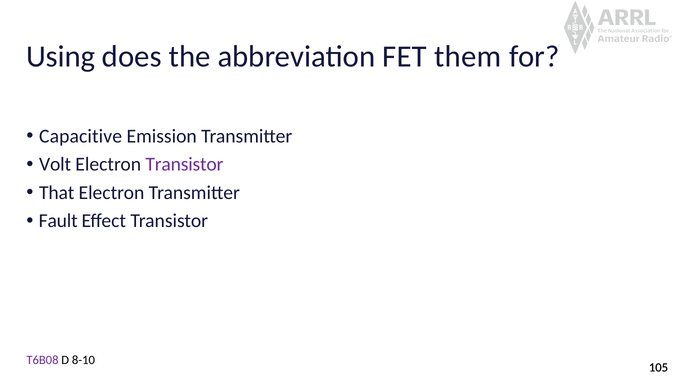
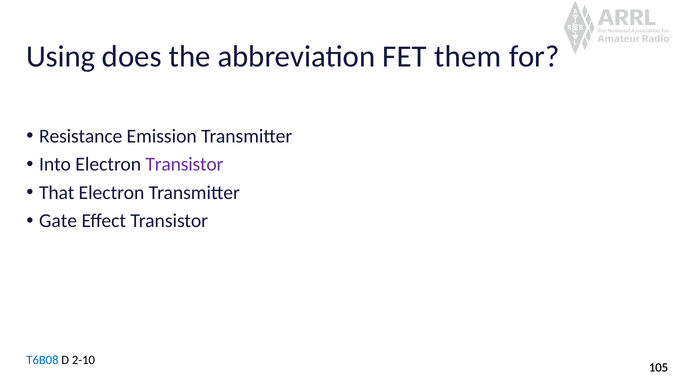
Capacitive: Capacitive -> Resistance
Volt: Volt -> Into
Fault: Fault -> Gate
T6B08 colour: purple -> blue
8-10: 8-10 -> 2-10
